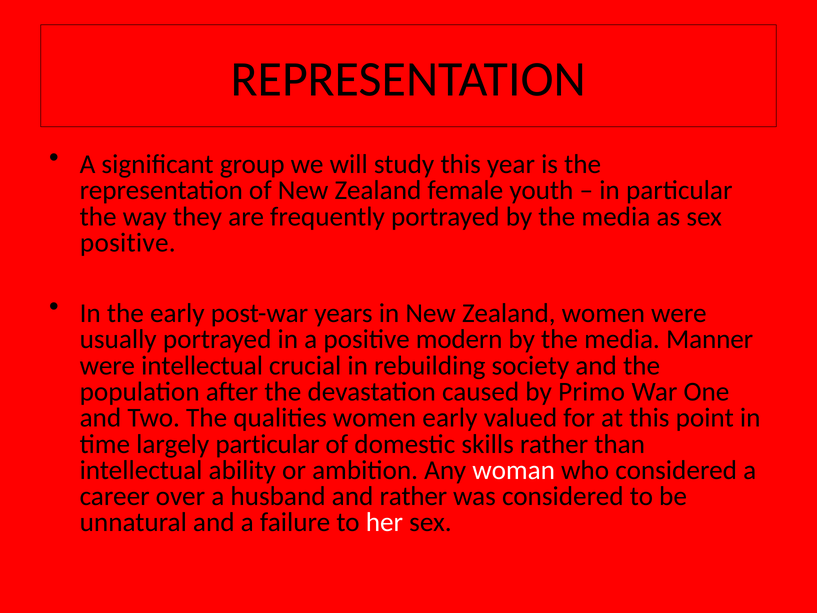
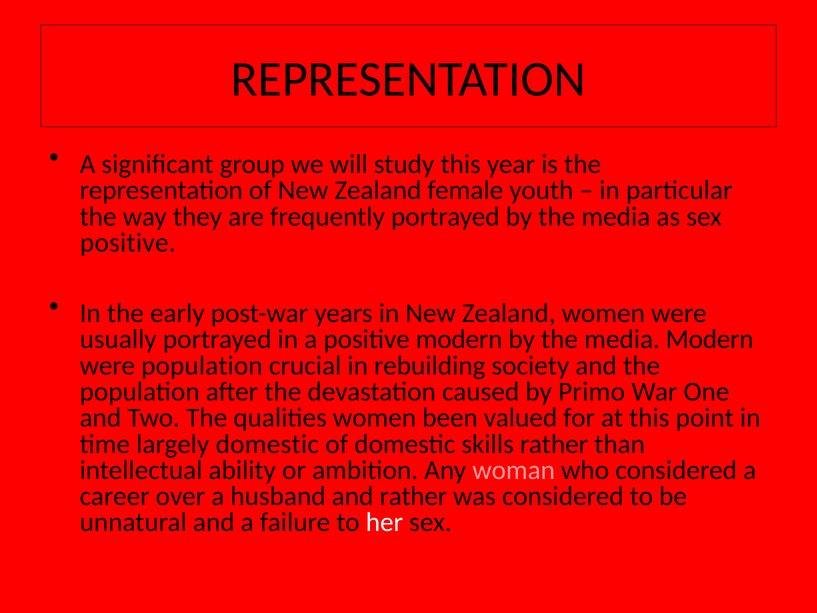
media Manner: Manner -> Modern
were intellectual: intellectual -> population
women early: early -> been
largely particular: particular -> domestic
woman colour: white -> pink
